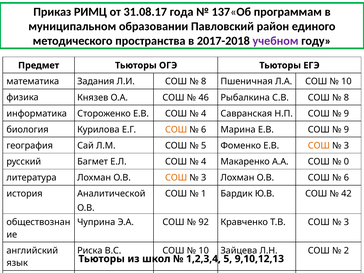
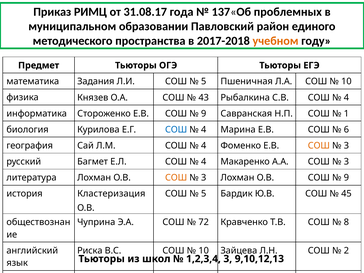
программам: программам -> проблемных
учебном colour: purple -> orange
8 at (204, 81): 8 -> 5
46: 46 -> 43
8 at (346, 97): 8 -> 4
4 at (204, 114): 4 -> 9
9 at (346, 114): 9 -> 1
СОШ at (176, 130) colour: orange -> blue
6 at (204, 130): 6 -> 4
9 at (346, 130): 9 -> 6
5 at (204, 146): 5 -> 4
0 at (346, 162): 0 -> 3
6 at (346, 178): 6 -> 9
Аналитической: Аналитической -> Кластеризация
1 at (204, 194): 1 -> 5
42: 42 -> 45
92: 92 -> 72
3 at (346, 222): 3 -> 8
1,2,3,4 5: 5 -> 3
